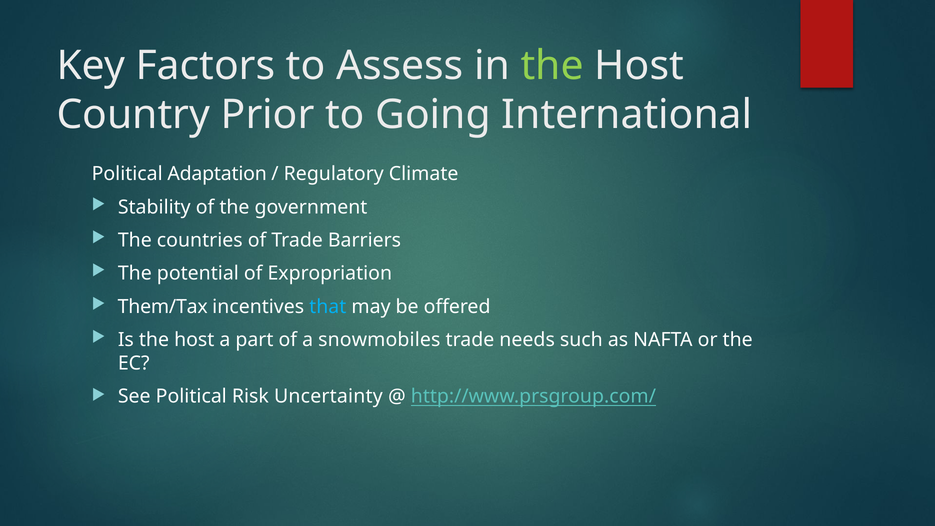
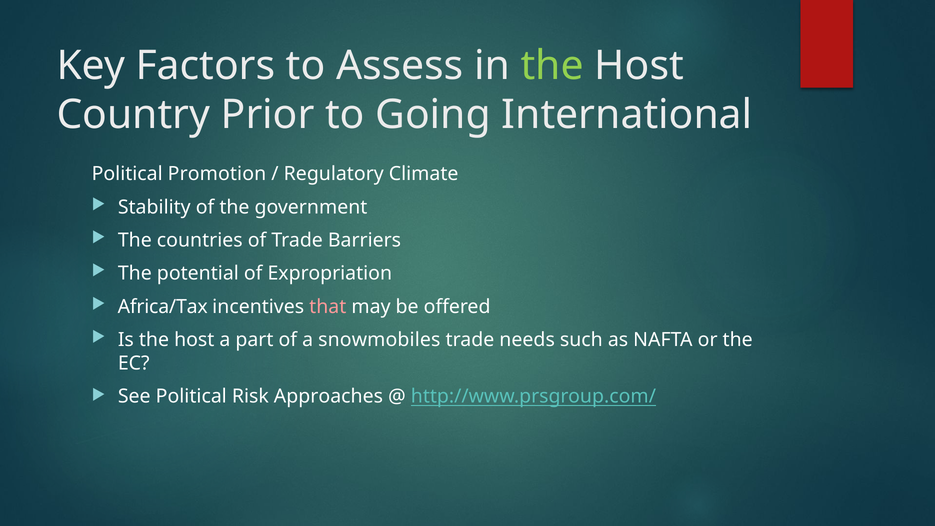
Adaptation: Adaptation -> Promotion
Them/Tax: Them/Tax -> Africa/Tax
that colour: light blue -> pink
Uncertainty: Uncertainty -> Approaches
